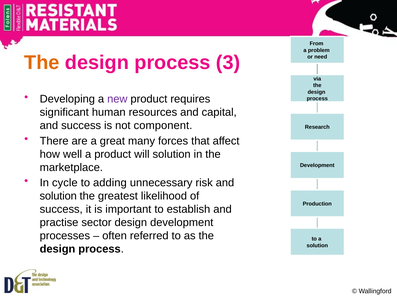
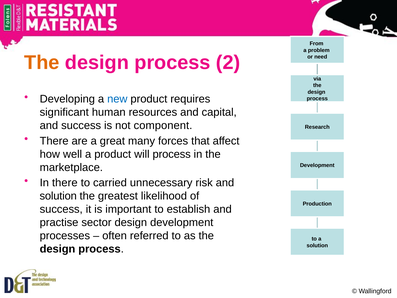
3: 3 -> 2
new colour: purple -> blue
will solution: solution -> process
In cycle: cycle -> there
adding: adding -> carried
